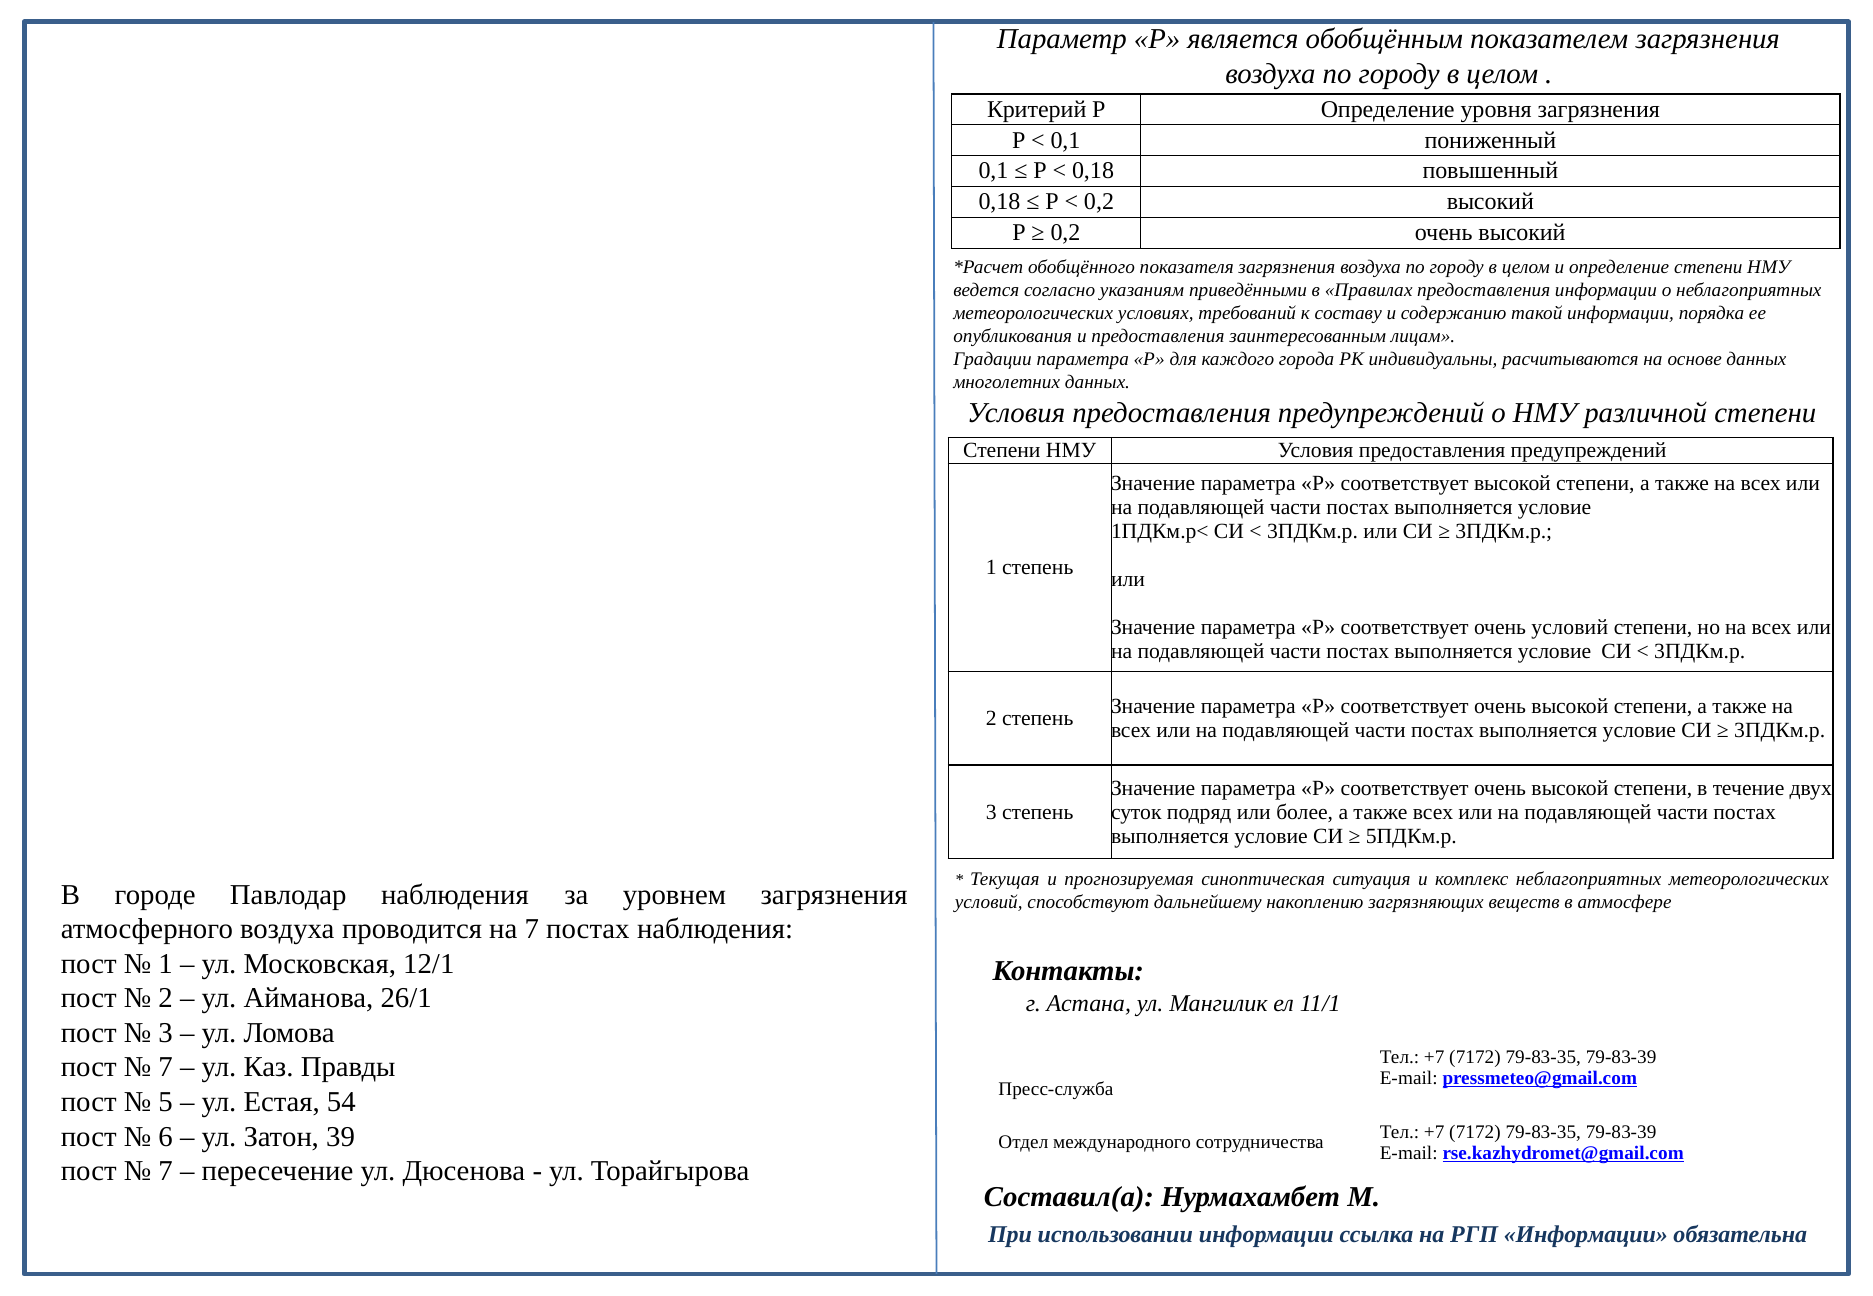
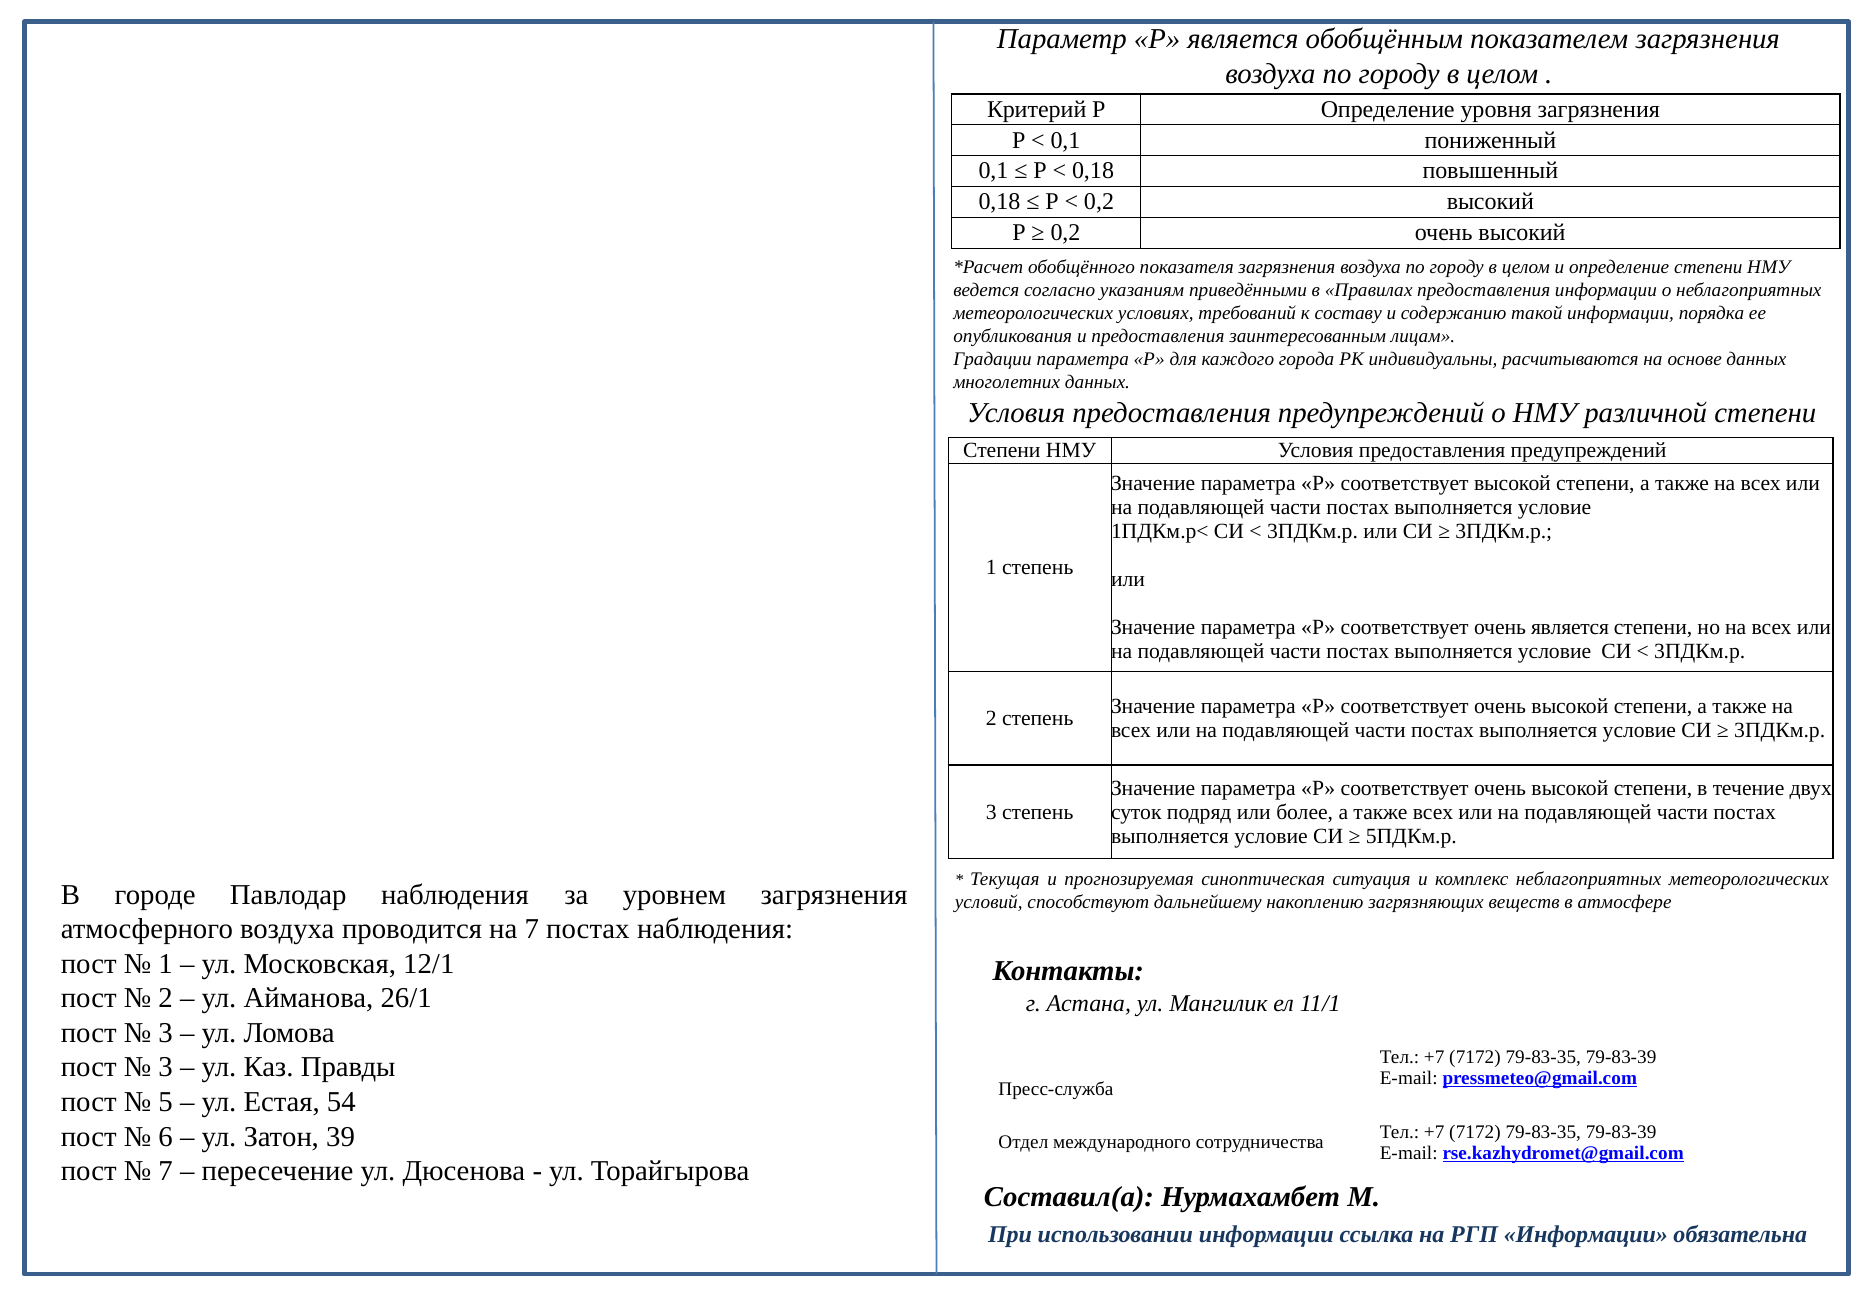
очень условий: условий -> является
7 at (166, 1068): 7 -> 3
